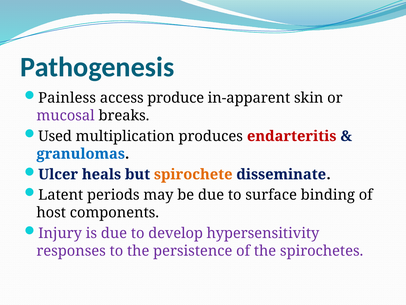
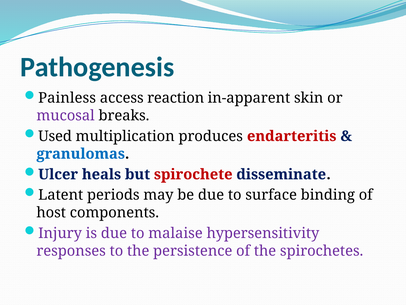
produce: produce -> reaction
spirochete colour: orange -> red
develop: develop -> malaise
